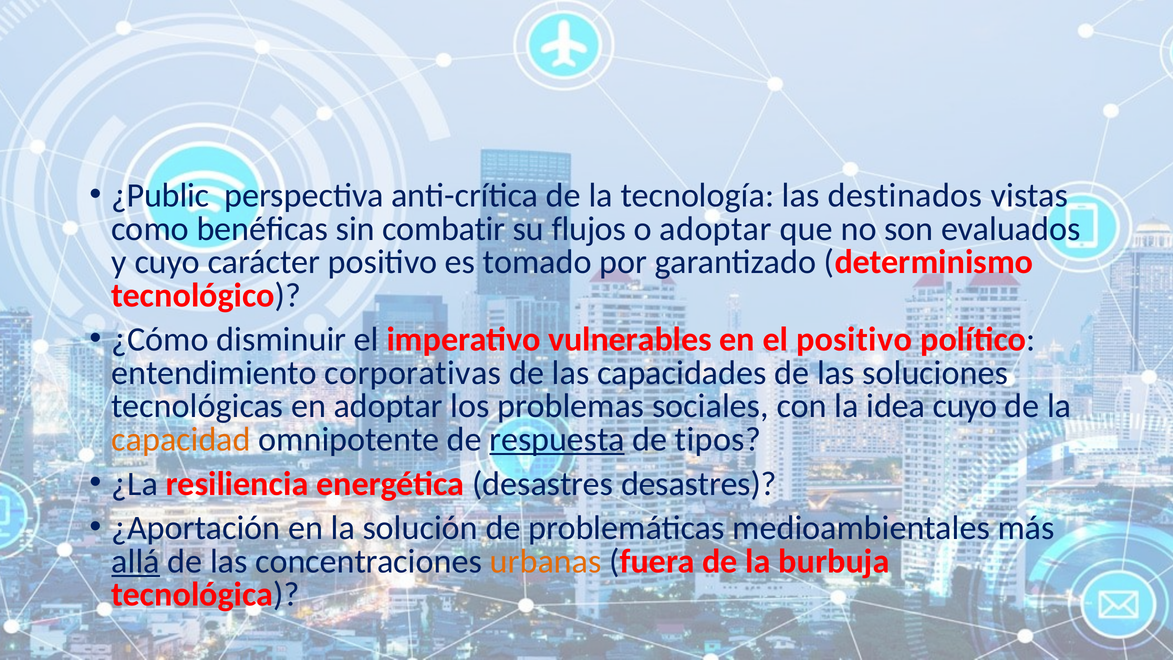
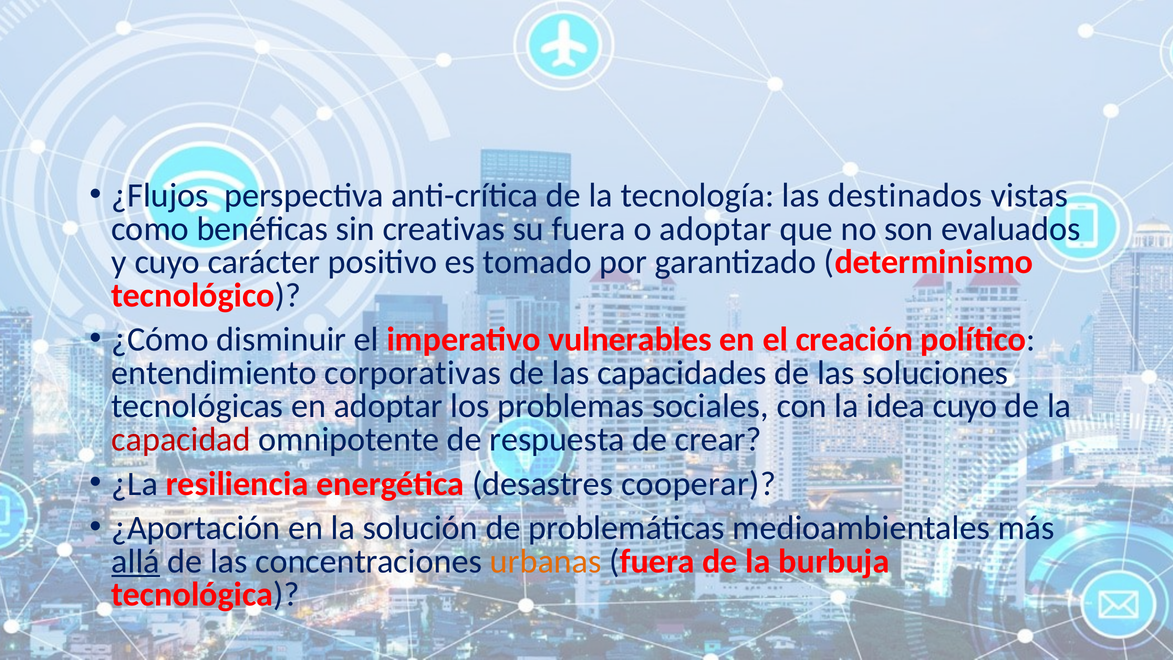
¿Public: ¿Public -> ¿Flujos
combatir: combatir -> creativas
su flujos: flujos -> fuera
el positivo: positivo -> creación
capacidad colour: orange -> red
respuesta underline: present -> none
tipos: tipos -> crear
desastres desastres: desastres -> cooperar
